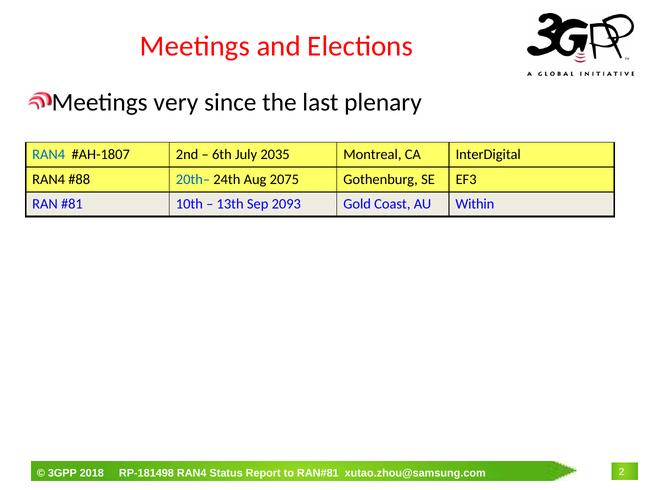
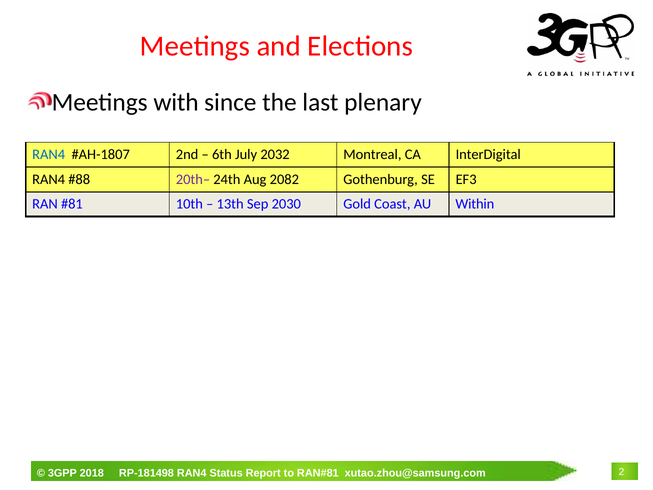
very: very -> with
2035: 2035 -> 2032
20th– colour: blue -> purple
2075: 2075 -> 2082
2093: 2093 -> 2030
